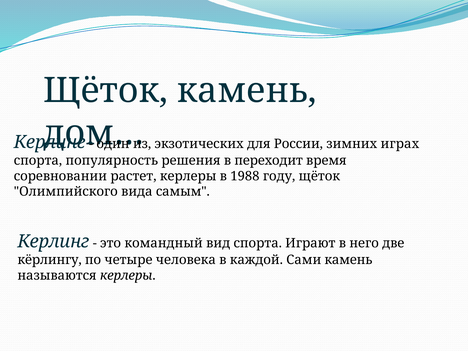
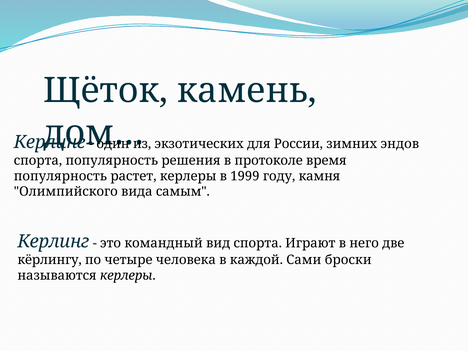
играх: играх -> эндов
переходит: переходит -> протоколе
соревновании at (60, 176): соревновании -> популярность
1988: 1988 -> 1999
году щёток: щёток -> камня
Сами камень: камень -> броски
